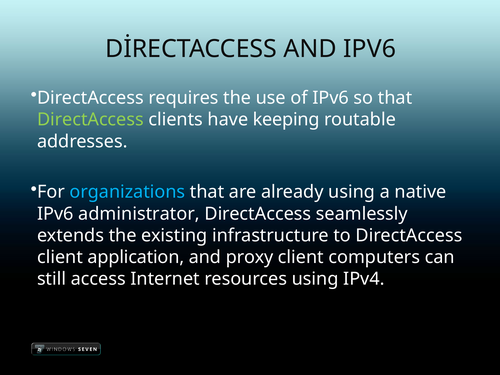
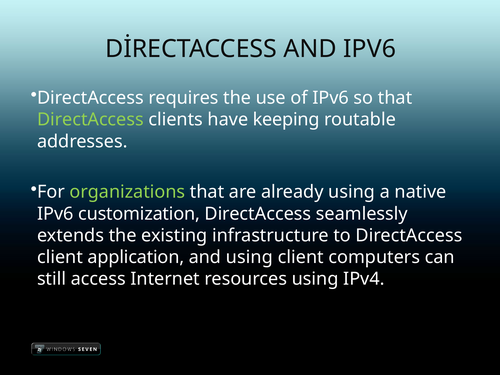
organizations colour: light blue -> light green
administrator: administrator -> customization
and proxy: proxy -> using
